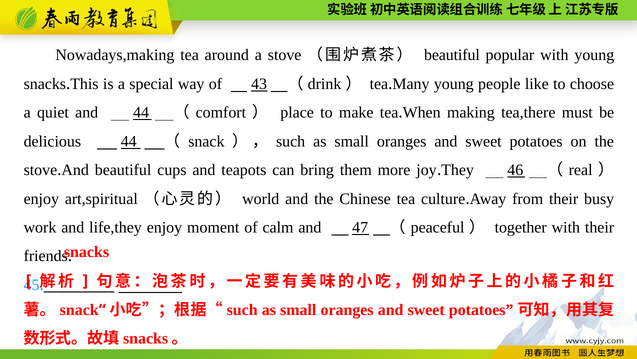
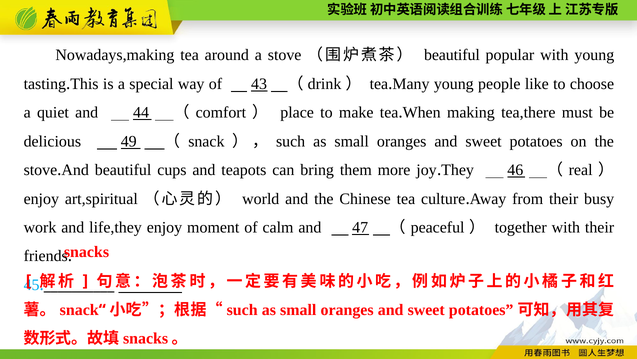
snacks at (45, 84): snacks -> tasting
delicious 44: 44 -> 49
